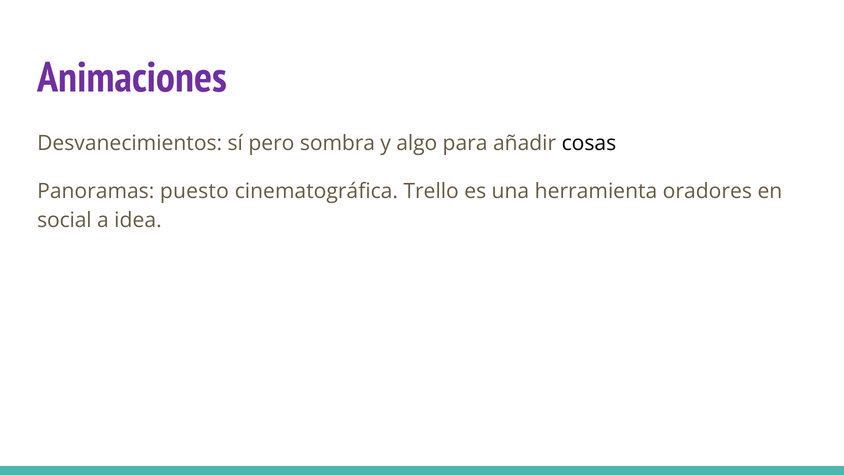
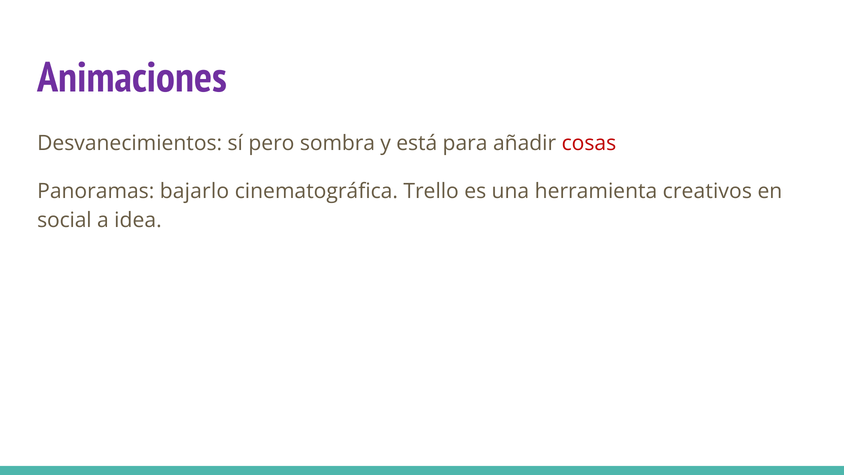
algo: algo -> está
cosas colour: black -> red
puesto: puesto -> bajarlo
oradores: oradores -> creativos
